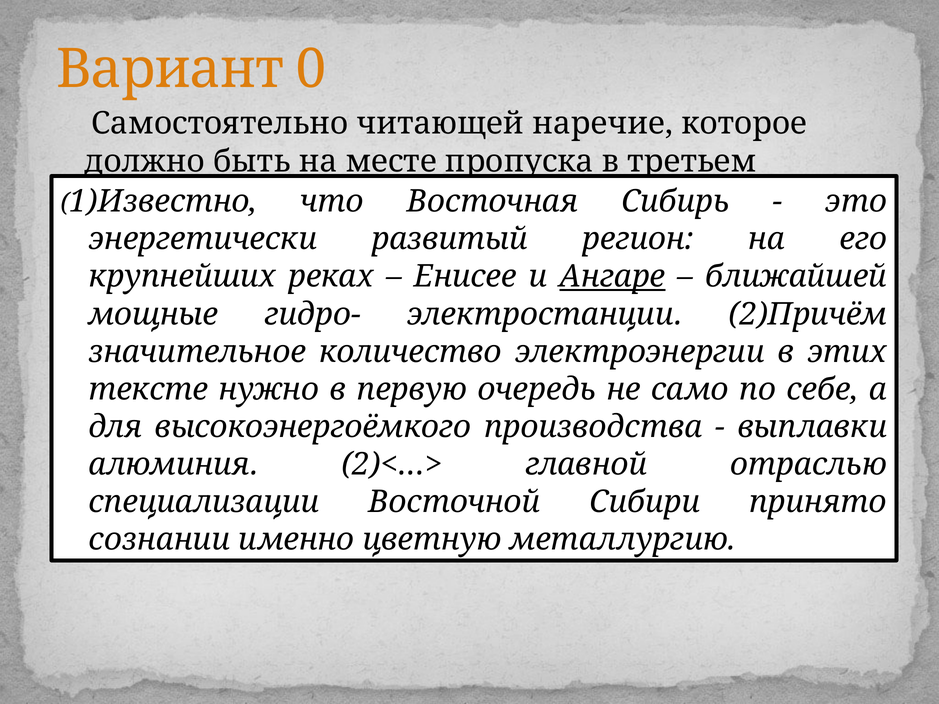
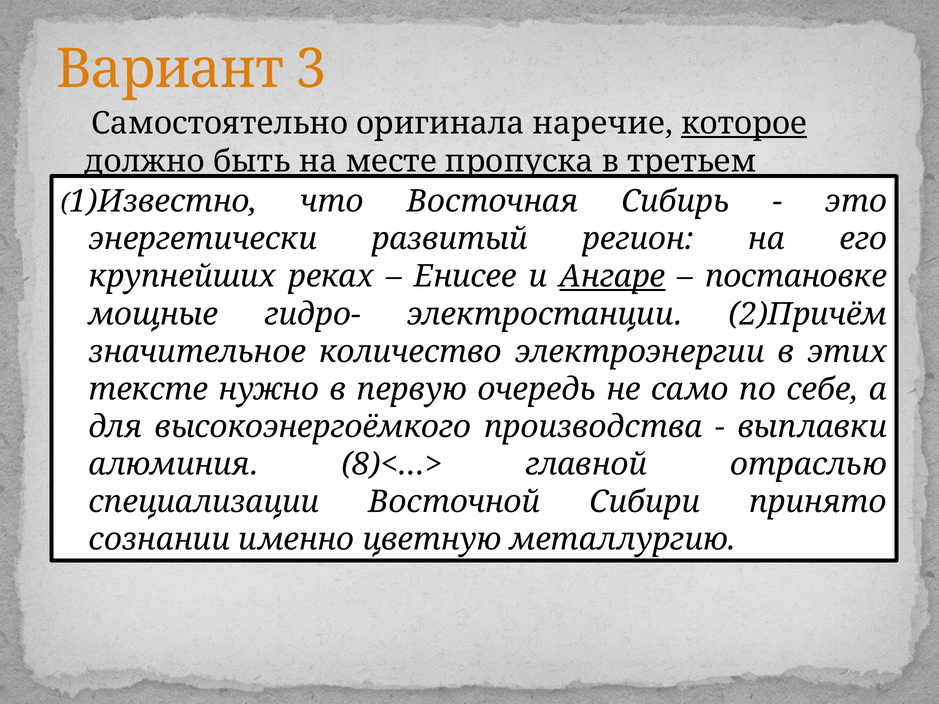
0: 0 -> 3
читающей: читающей -> оригинала
которое underline: none -> present
ближайшей: ближайшей -> постановке
2)<…>: 2)<…> -> 8)<…>
